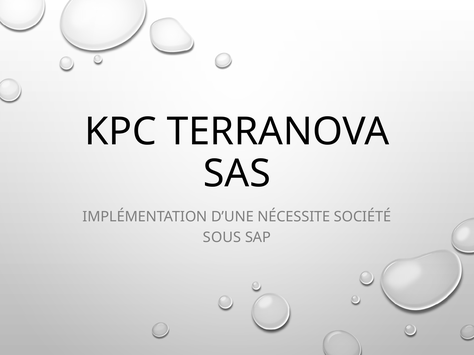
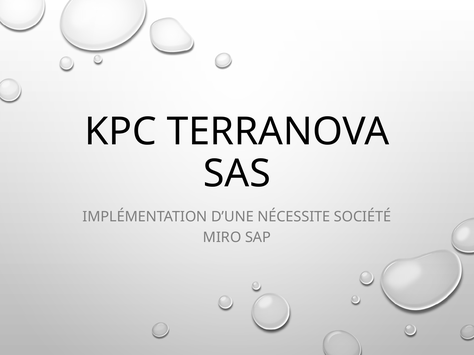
SOUS: SOUS -> MIRO
